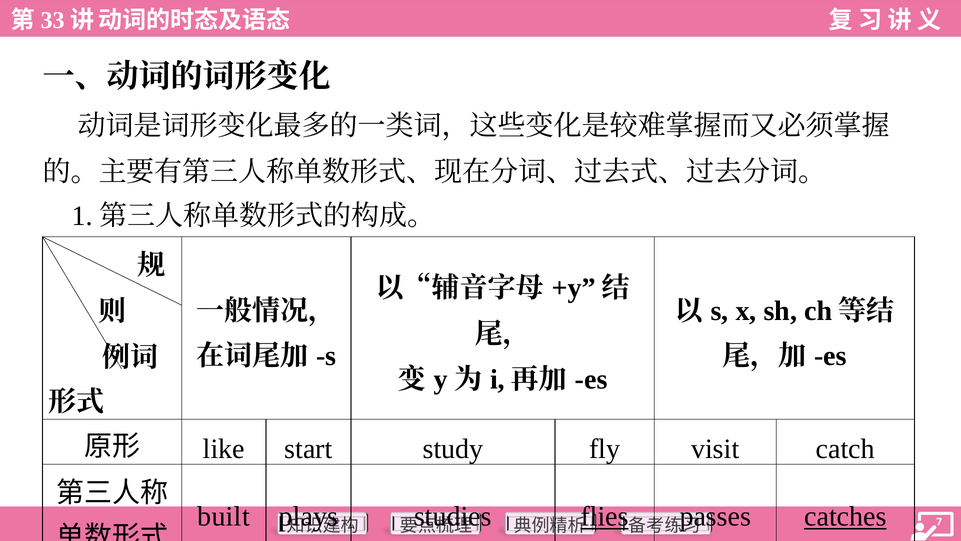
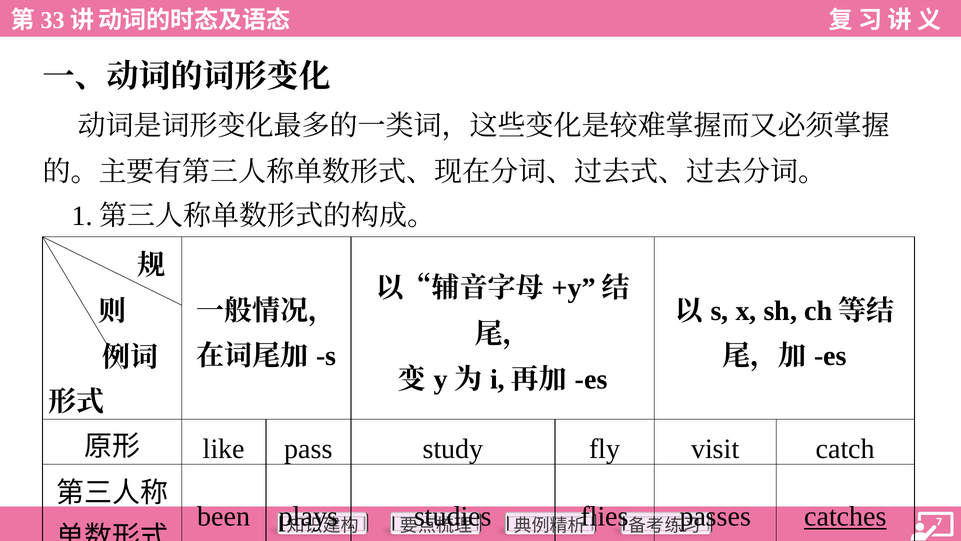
start: start -> pass
built: built -> been
flies underline: present -> none
